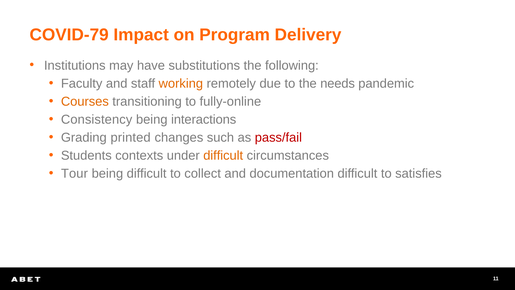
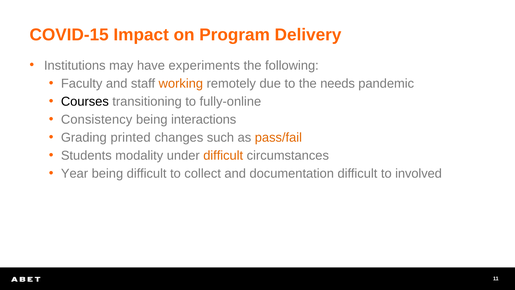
COVID-79: COVID-79 -> COVID-15
substitutions: substitutions -> experiments
Courses colour: orange -> black
pass/fail colour: red -> orange
contexts: contexts -> modality
Tour: Tour -> Year
satisfies: satisfies -> involved
